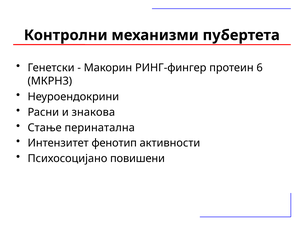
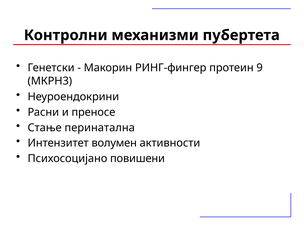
6: 6 -> 9
знакова: знакова -> преносе
фенотип: фенотип -> волумен
